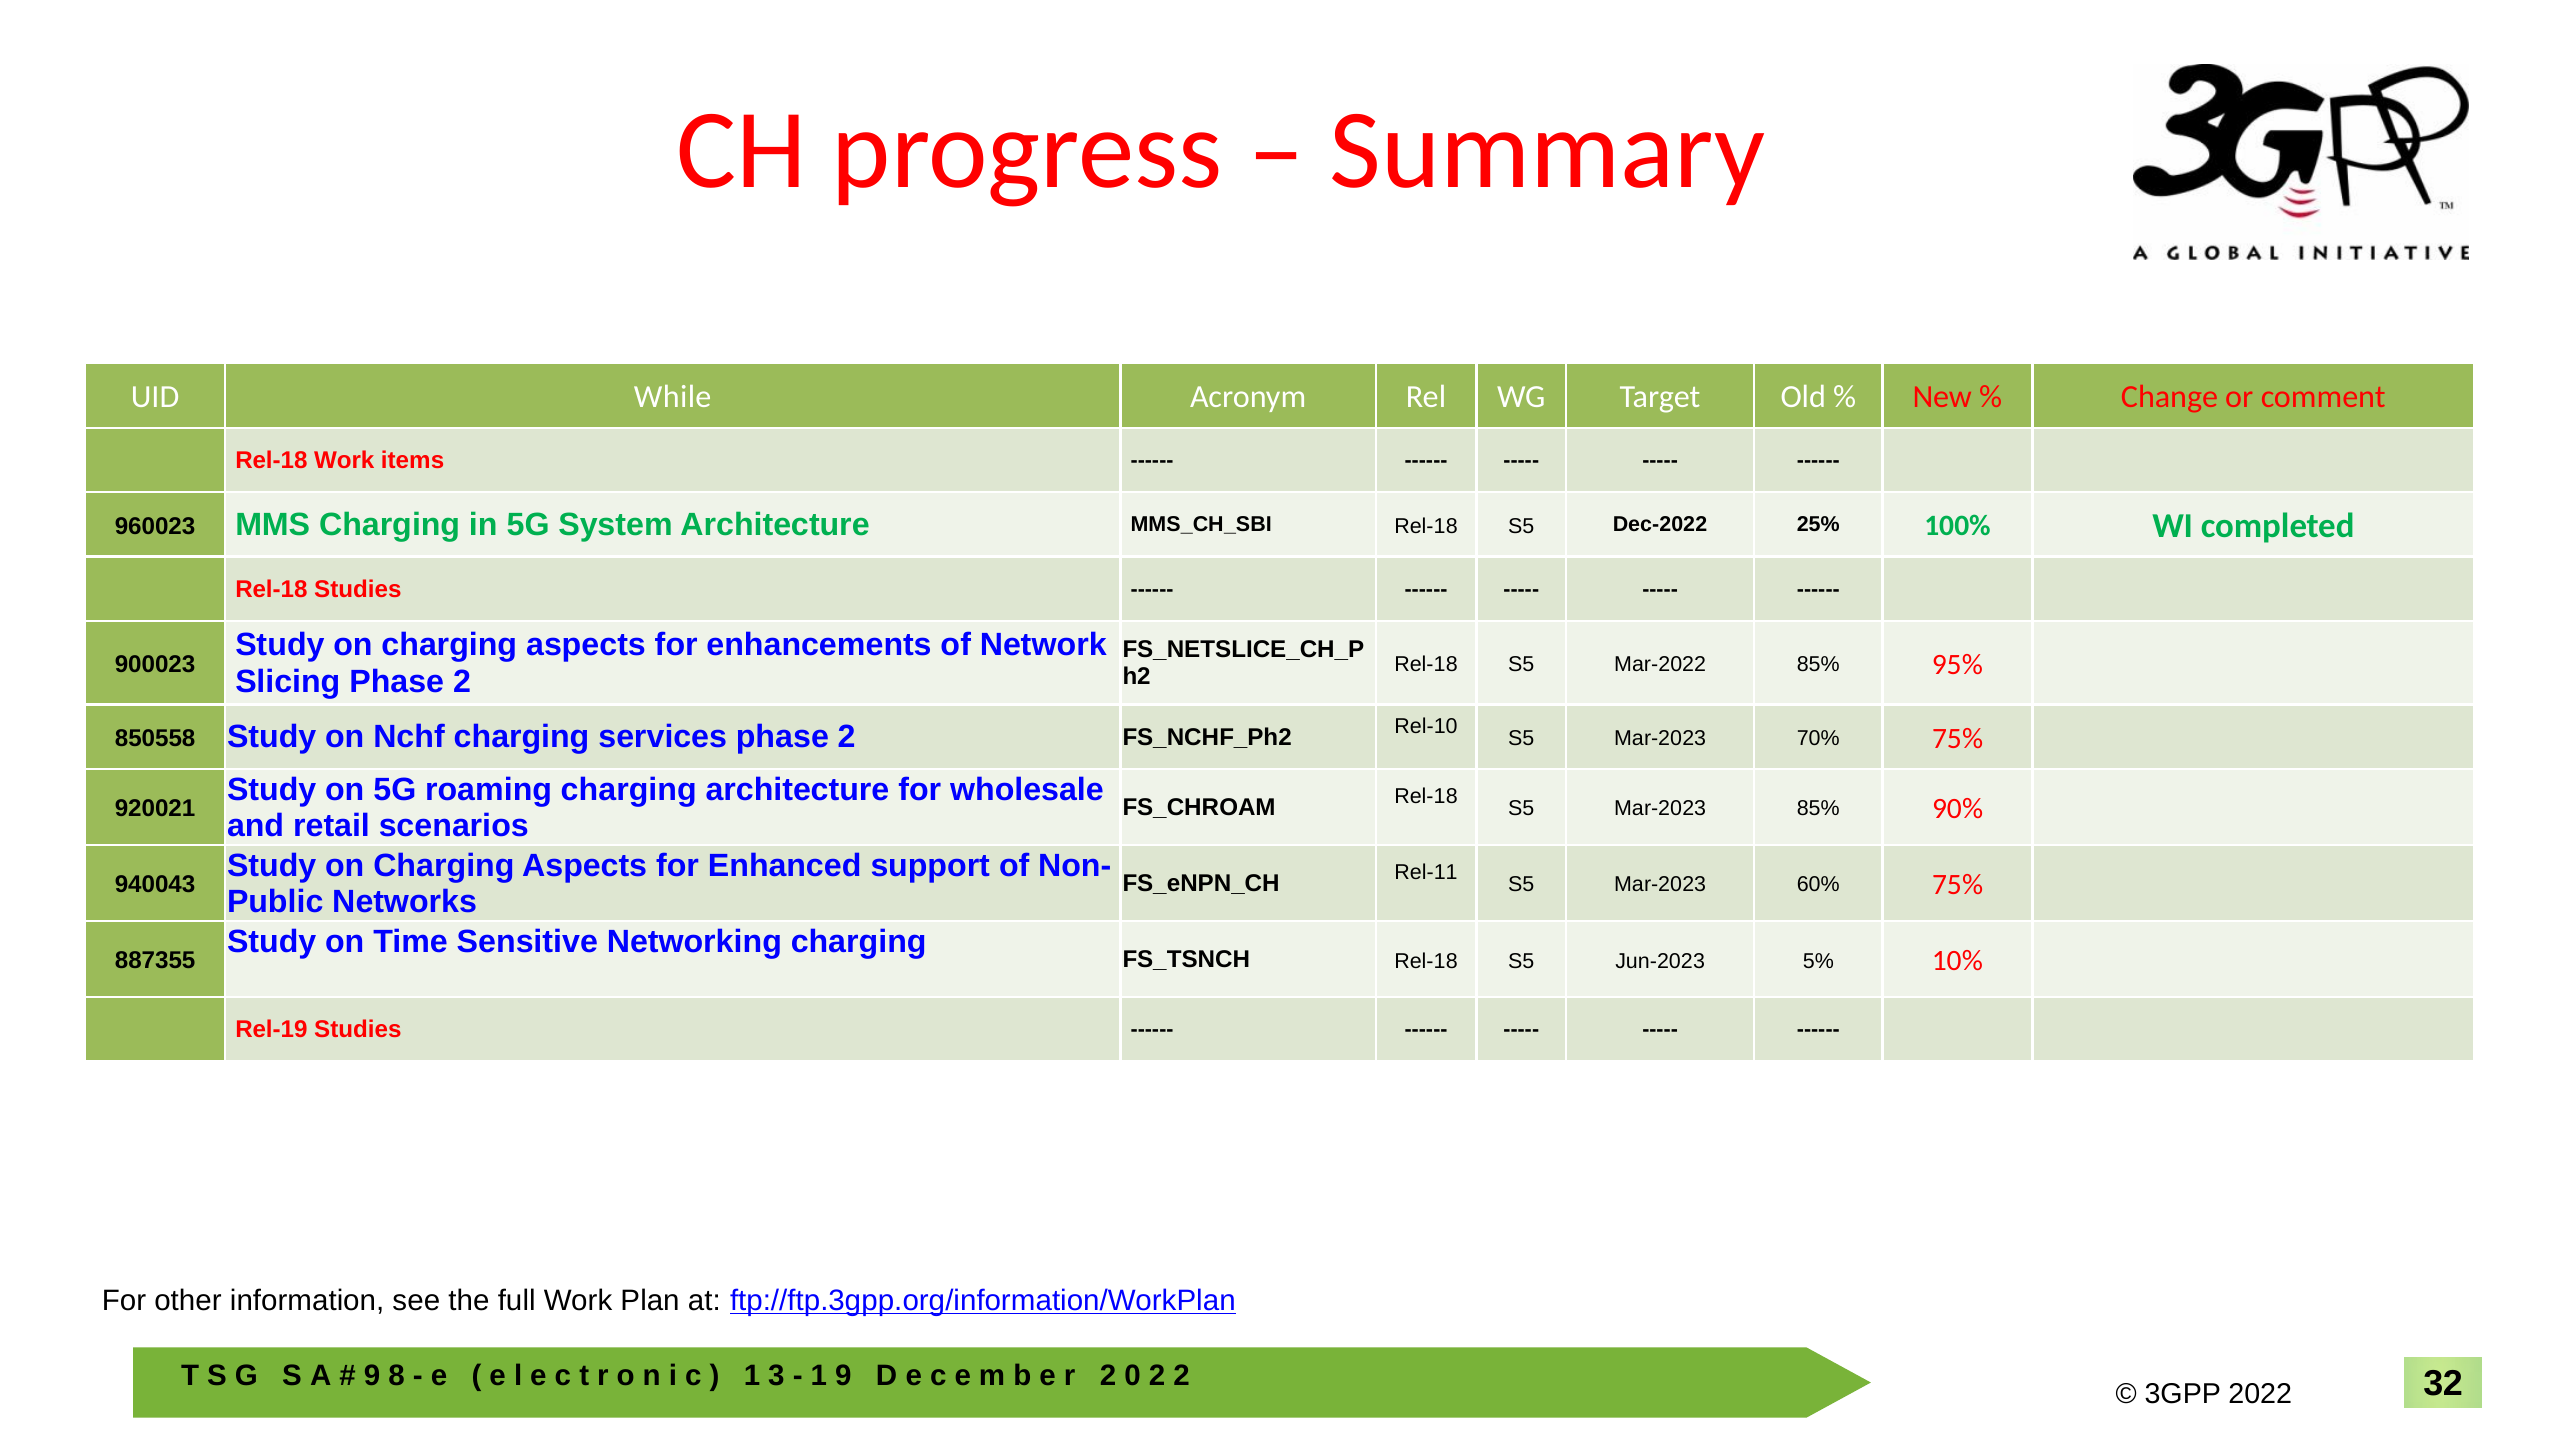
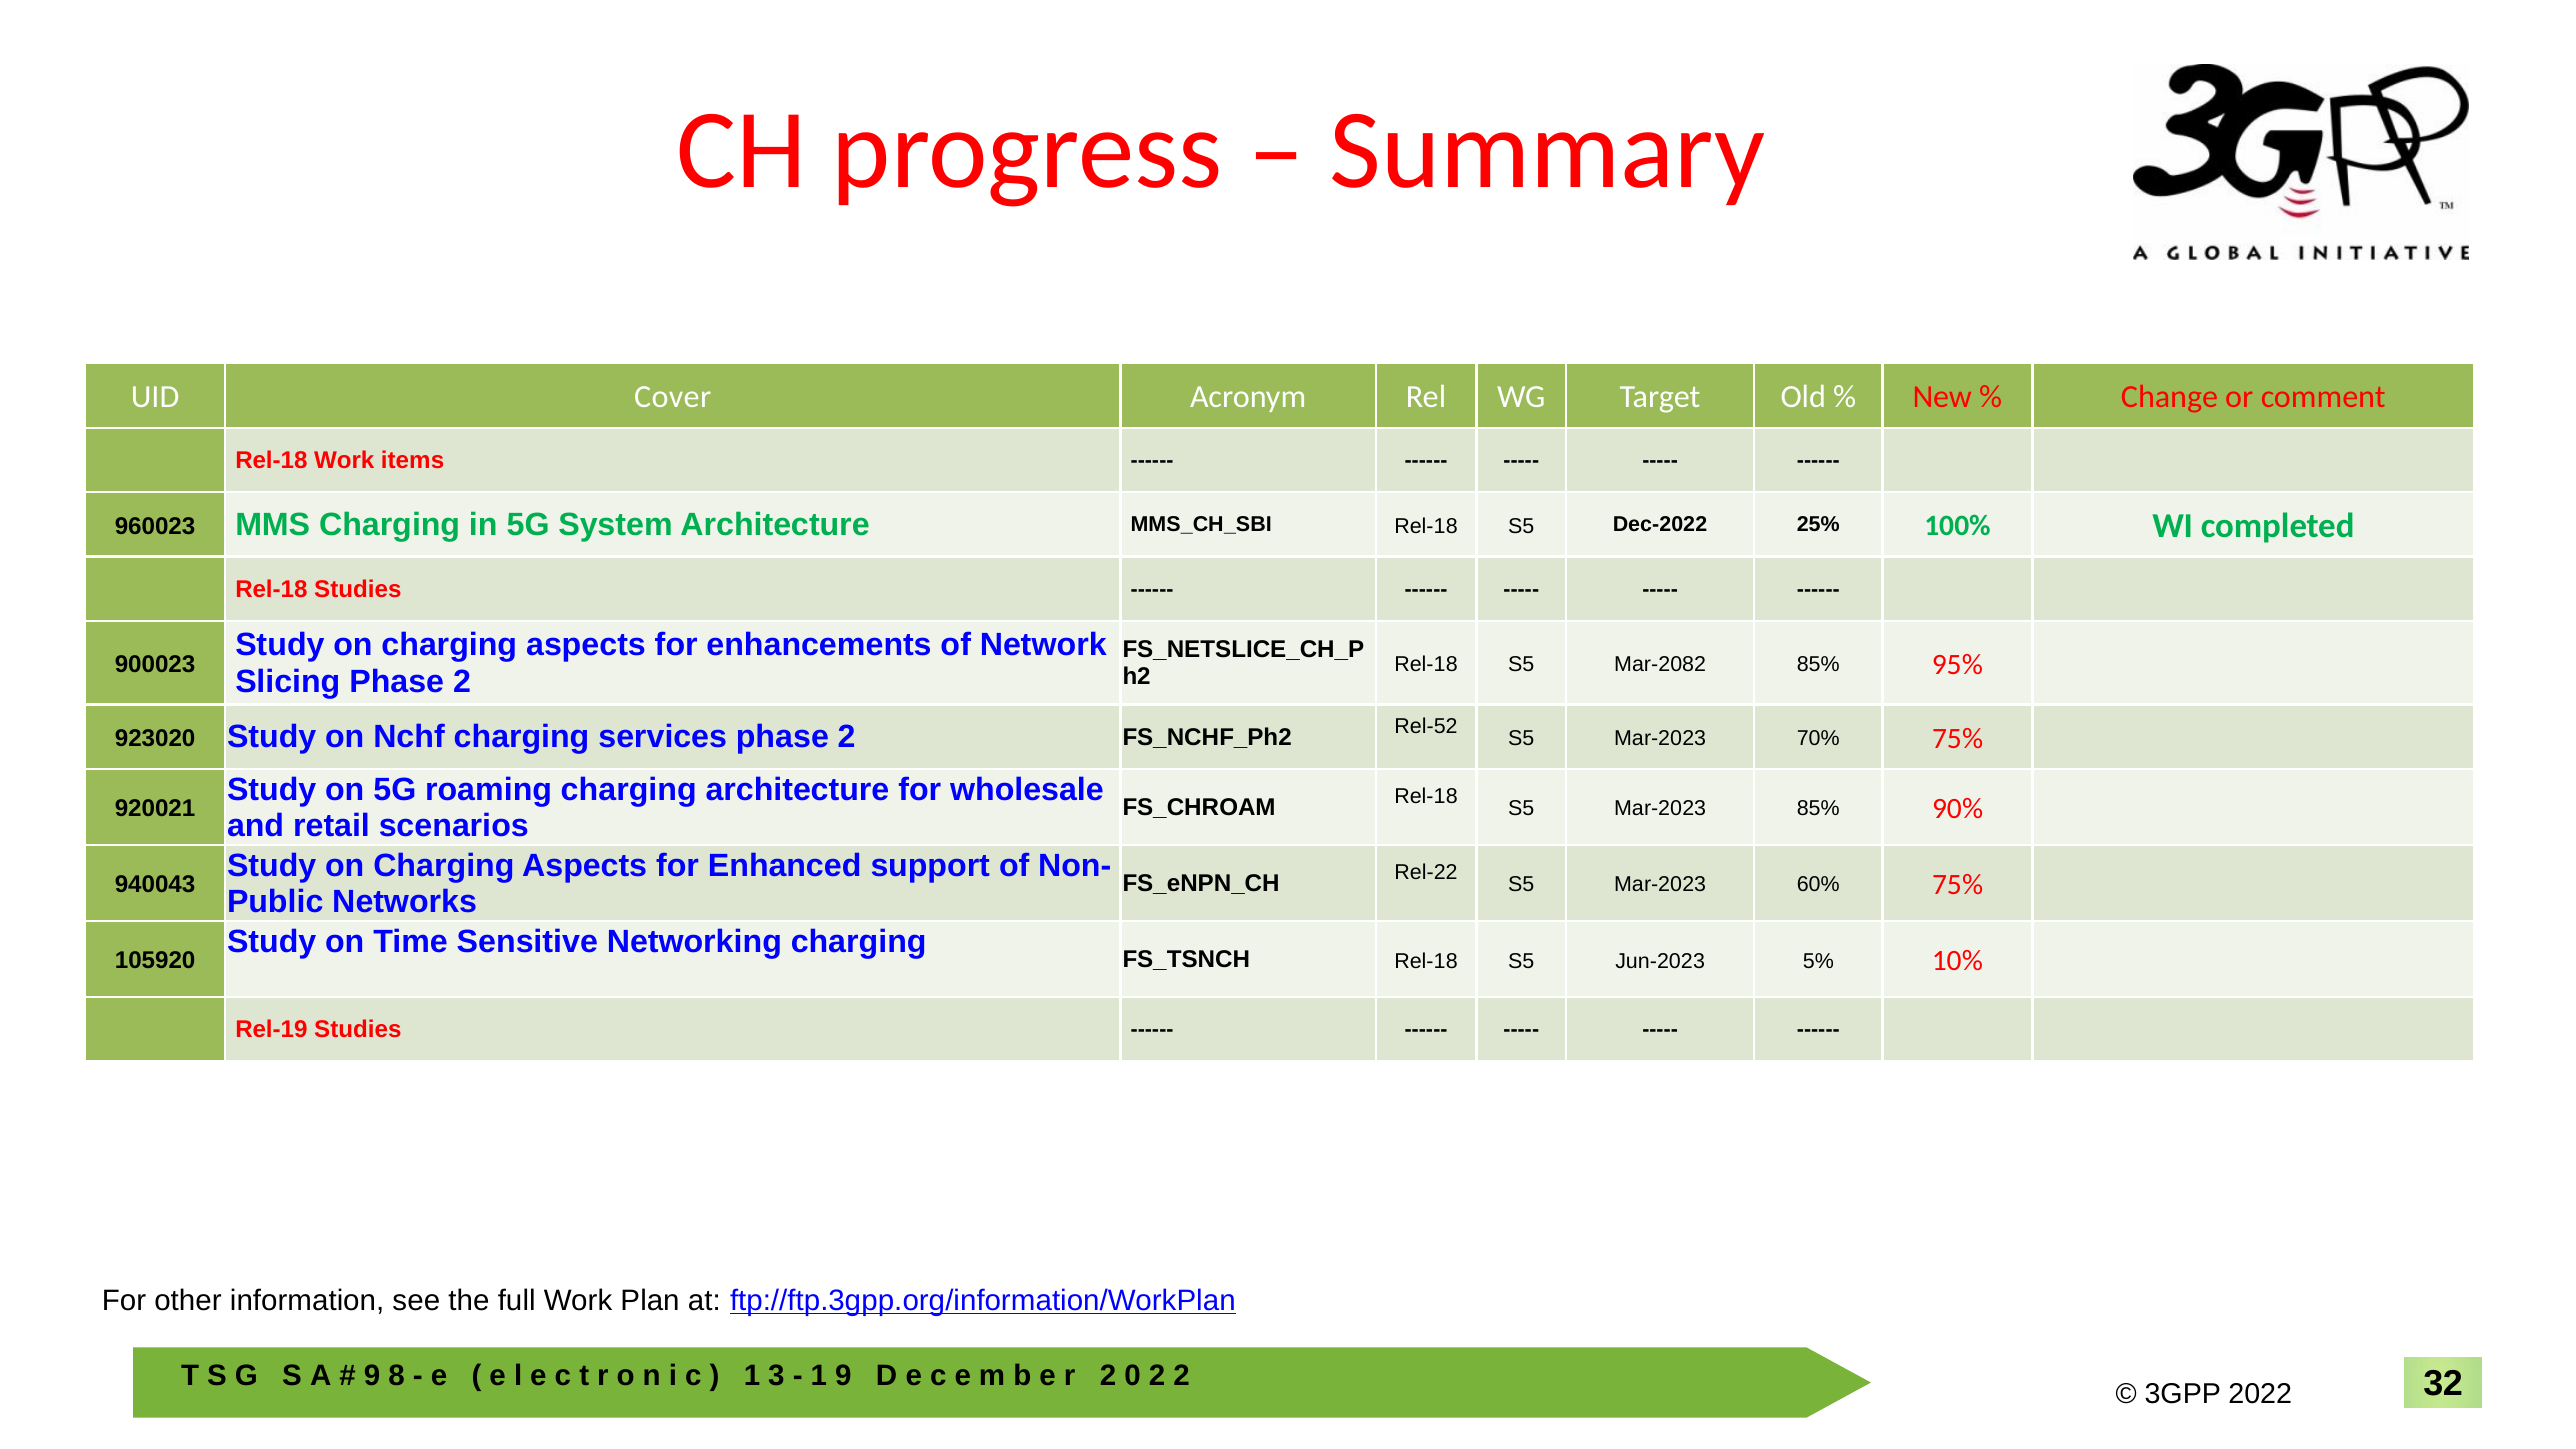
While: While -> Cover
Mar-2022: Mar-2022 -> Mar-2082
850558: 850558 -> 923020
Rel-10: Rel-10 -> Rel-52
Rel-11: Rel-11 -> Rel-22
887355: 887355 -> 105920
